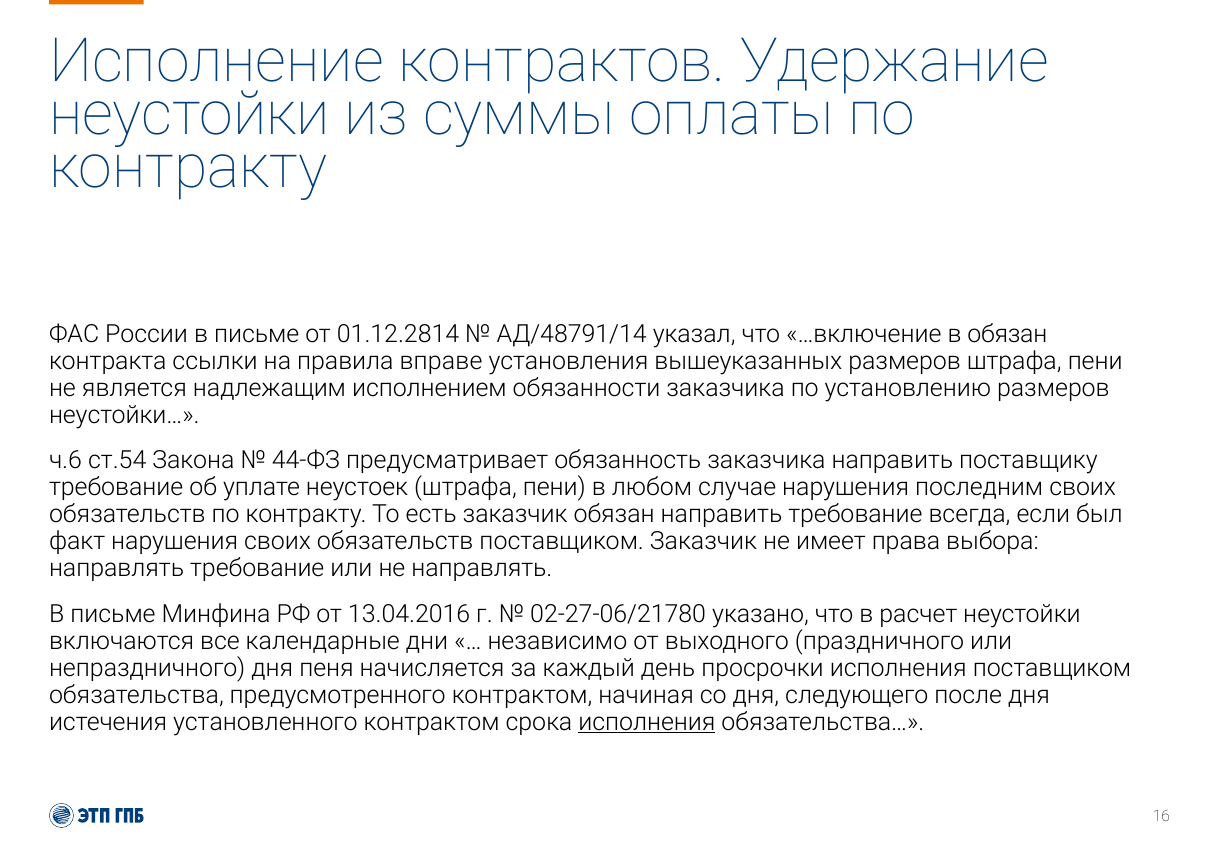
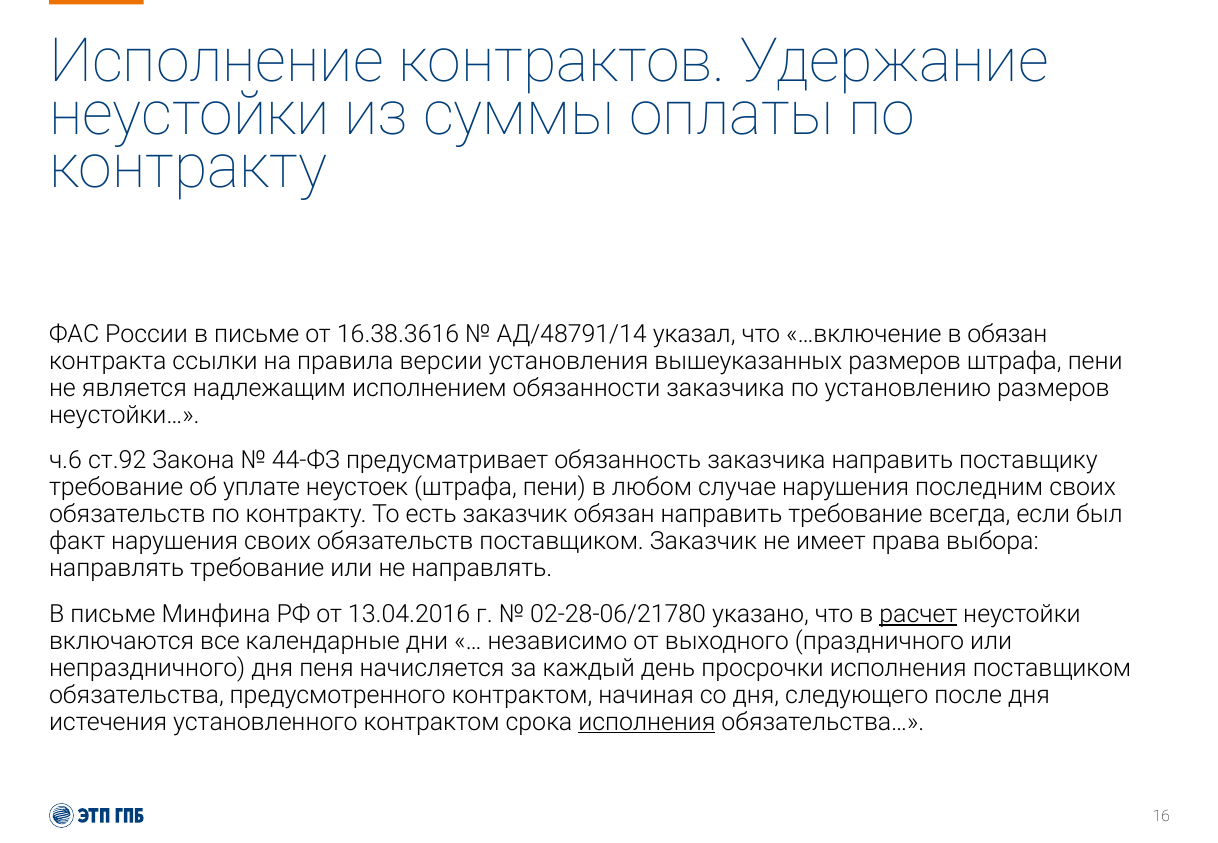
01.12.2814: 01.12.2814 -> 16.38.3616
вправе: вправе -> версии
ст.54: ст.54 -> ст.92
02-27-06/21780: 02-27-06/21780 -> 02-28-06/21780
расчет underline: none -> present
